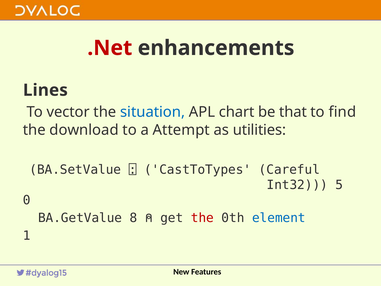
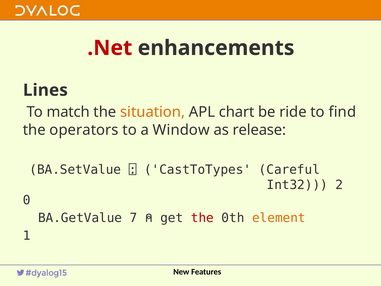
vector: vector -> match
situation colour: blue -> orange
that: that -> ride
download: download -> operators
Attempt: Attempt -> Window
utilities: utilities -> release
5: 5 -> 2
8: 8 -> 7
element colour: blue -> orange
